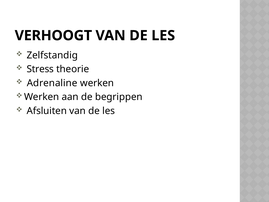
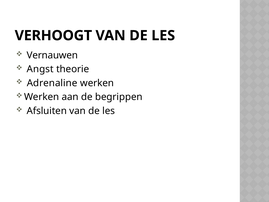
Zelfstandig: Zelfstandig -> Vernauwen
Stress: Stress -> Angst
